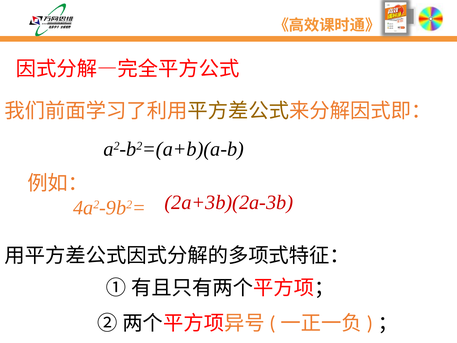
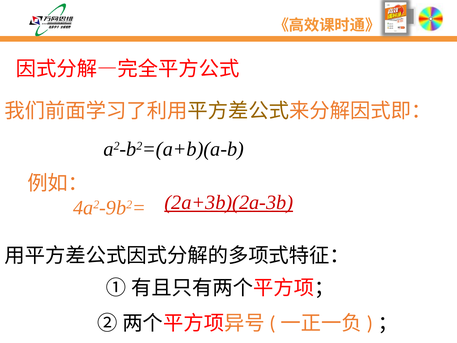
2a+3b)(2a-3b underline: none -> present
